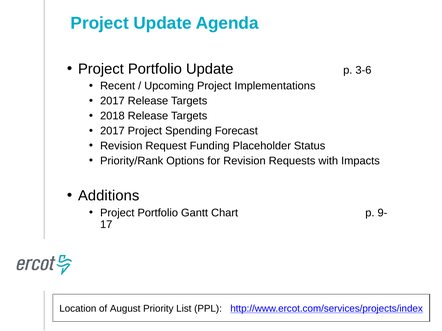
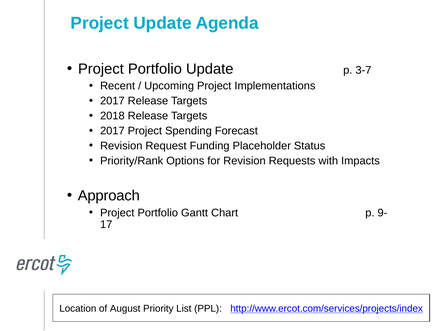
3-6: 3-6 -> 3-7
Additions: Additions -> Approach
